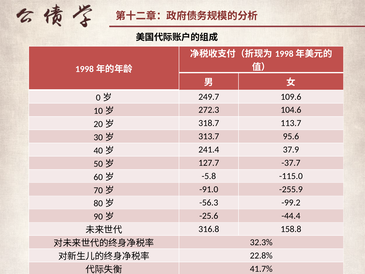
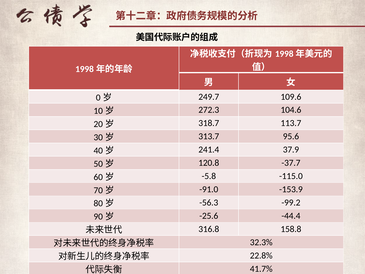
127.7: 127.7 -> 120.8
-255.9: -255.9 -> -153.9
